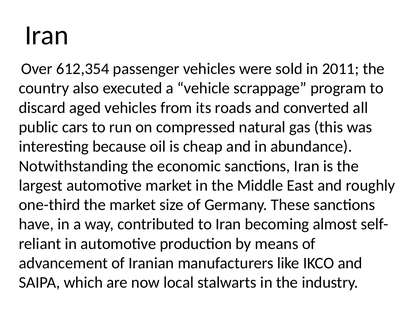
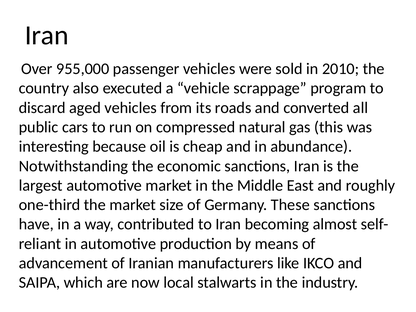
612,354: 612,354 -> 955,000
2011: 2011 -> 2010
